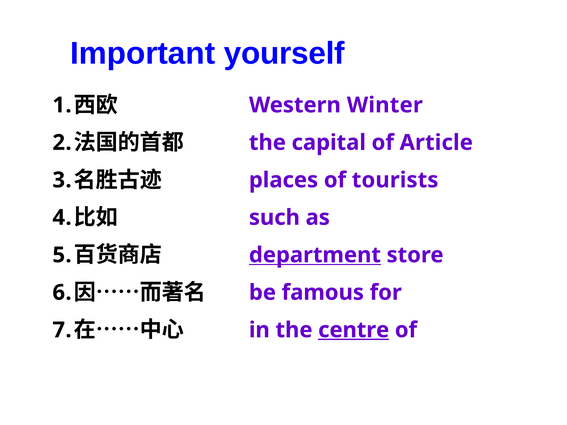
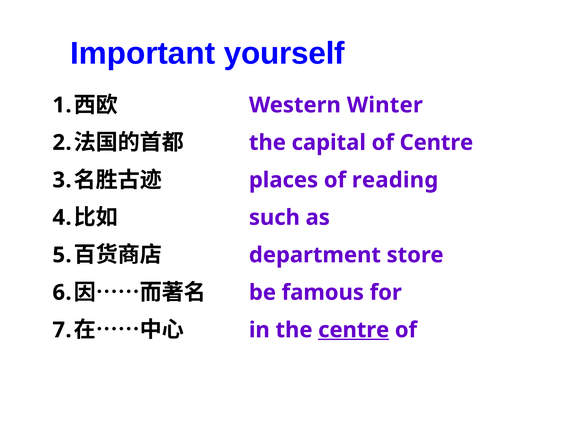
of Article: Article -> Centre
tourists: tourists -> reading
department underline: present -> none
